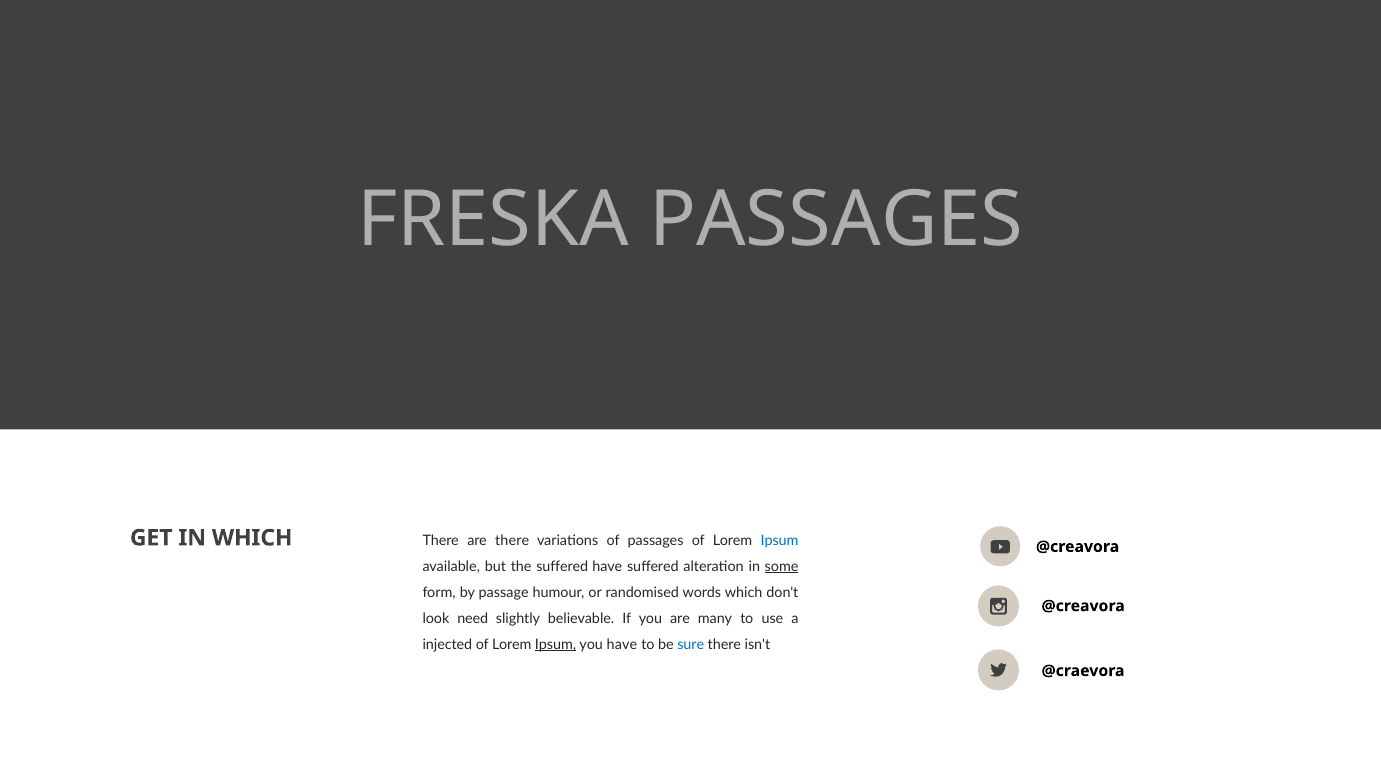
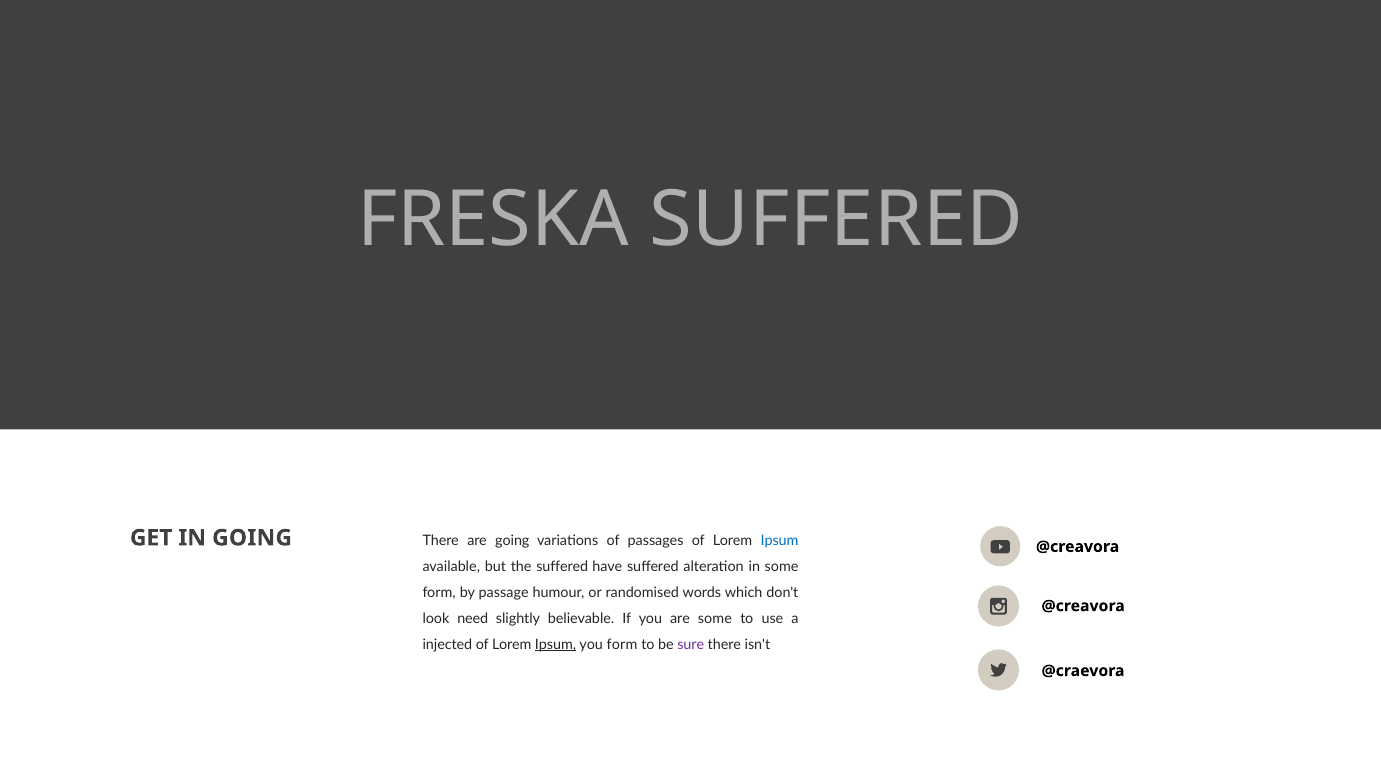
FRESKA PASSAGES: PASSAGES -> SUFFERED
IN WHICH: WHICH -> GOING
are there: there -> going
some at (782, 566) underline: present -> none
are many: many -> some
you have: have -> form
sure colour: blue -> purple
